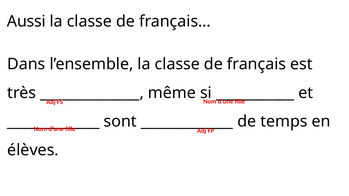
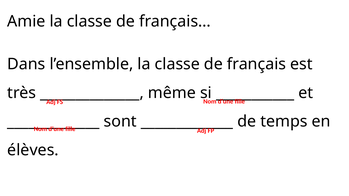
Aussi: Aussi -> Amie
